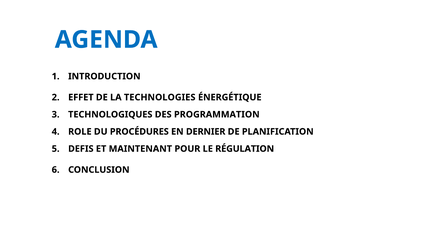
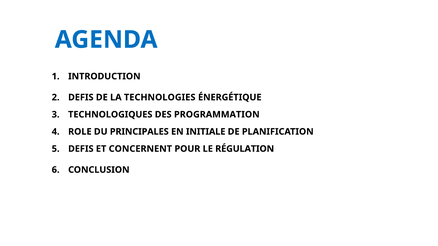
EFFET at (81, 97): EFFET -> DEFIS
PROCÉDURES: PROCÉDURES -> PRINCIPALES
DERNIER: DERNIER -> INITIALE
MAINTENANT: MAINTENANT -> CONCERNENT
